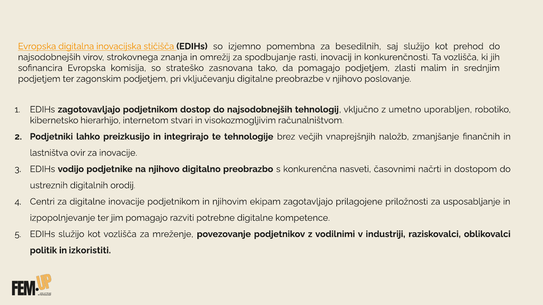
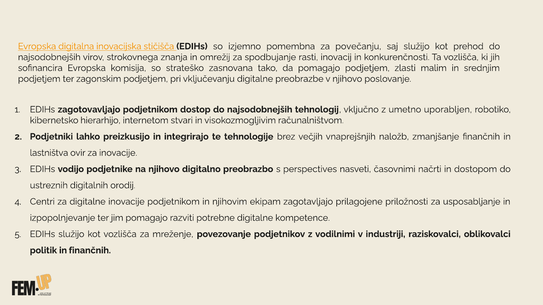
besedilnih: besedilnih -> povečanju
konkurenčna: konkurenčna -> perspectives
in izkoristiti: izkoristiti -> finančnih
